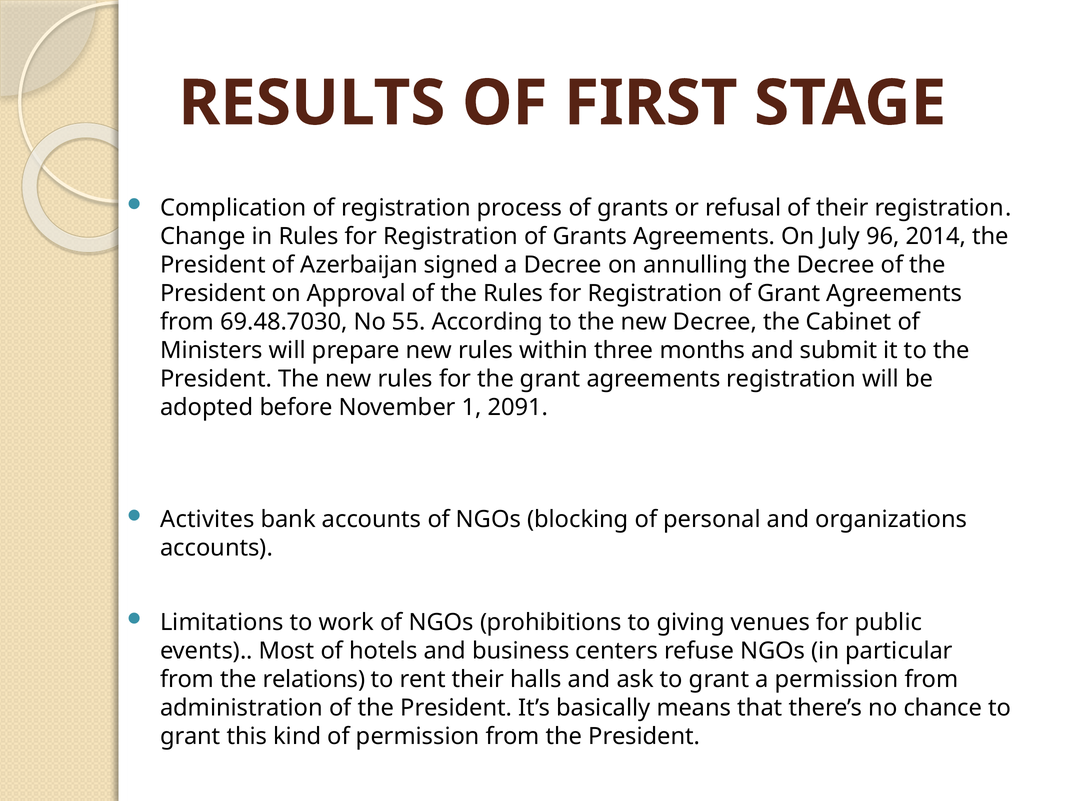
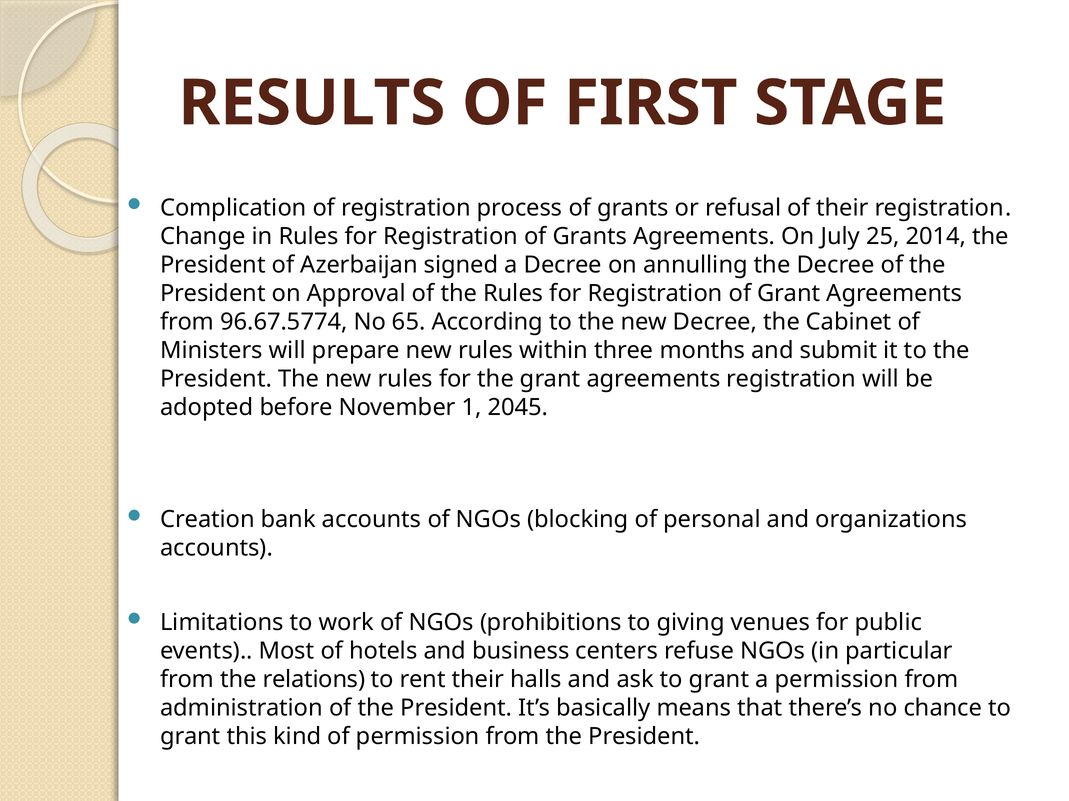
96: 96 -> 25
69.48.7030: 69.48.7030 -> 96.67.5774
55: 55 -> 65
2091: 2091 -> 2045
Activites: Activites -> Creation
